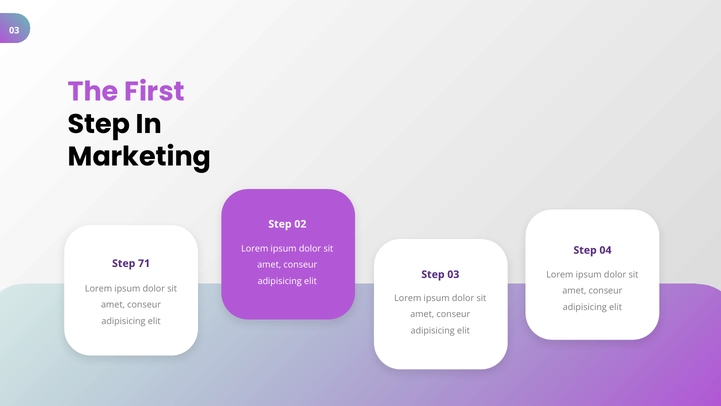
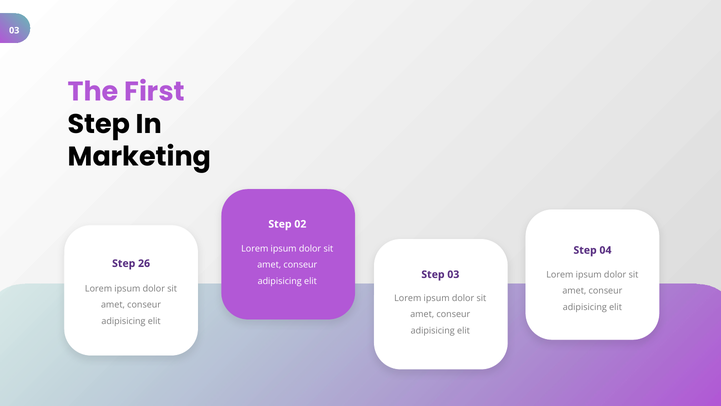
71: 71 -> 26
